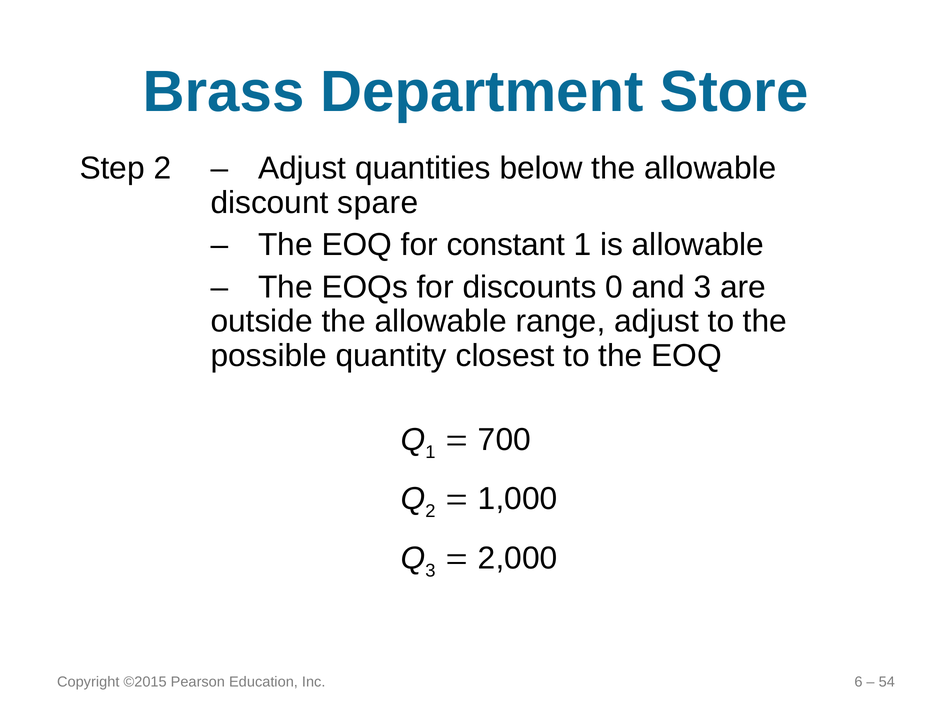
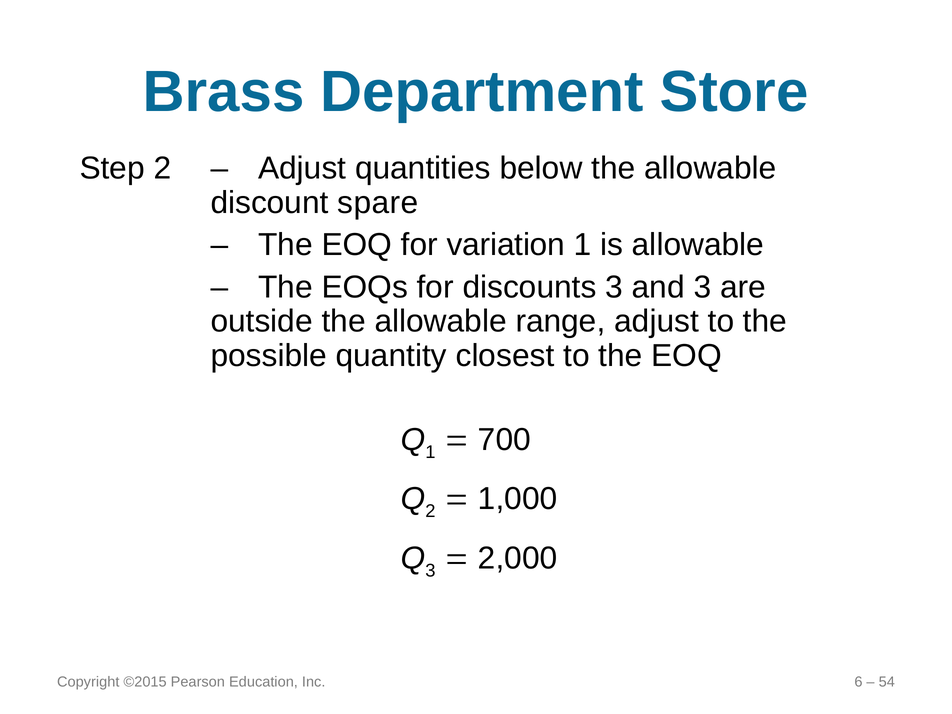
constant: constant -> variation
discounts 0: 0 -> 3
